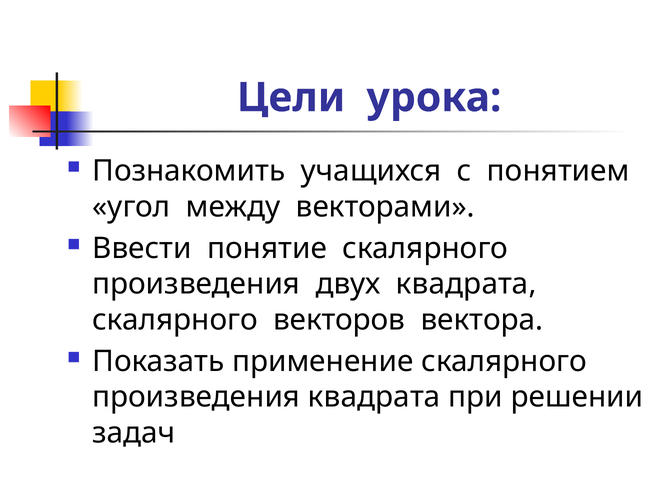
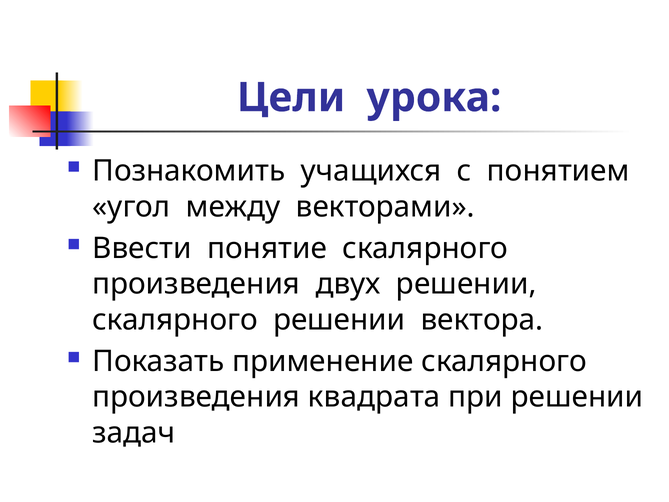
двух квадрата: квадрата -> решении
скалярного векторов: векторов -> решении
